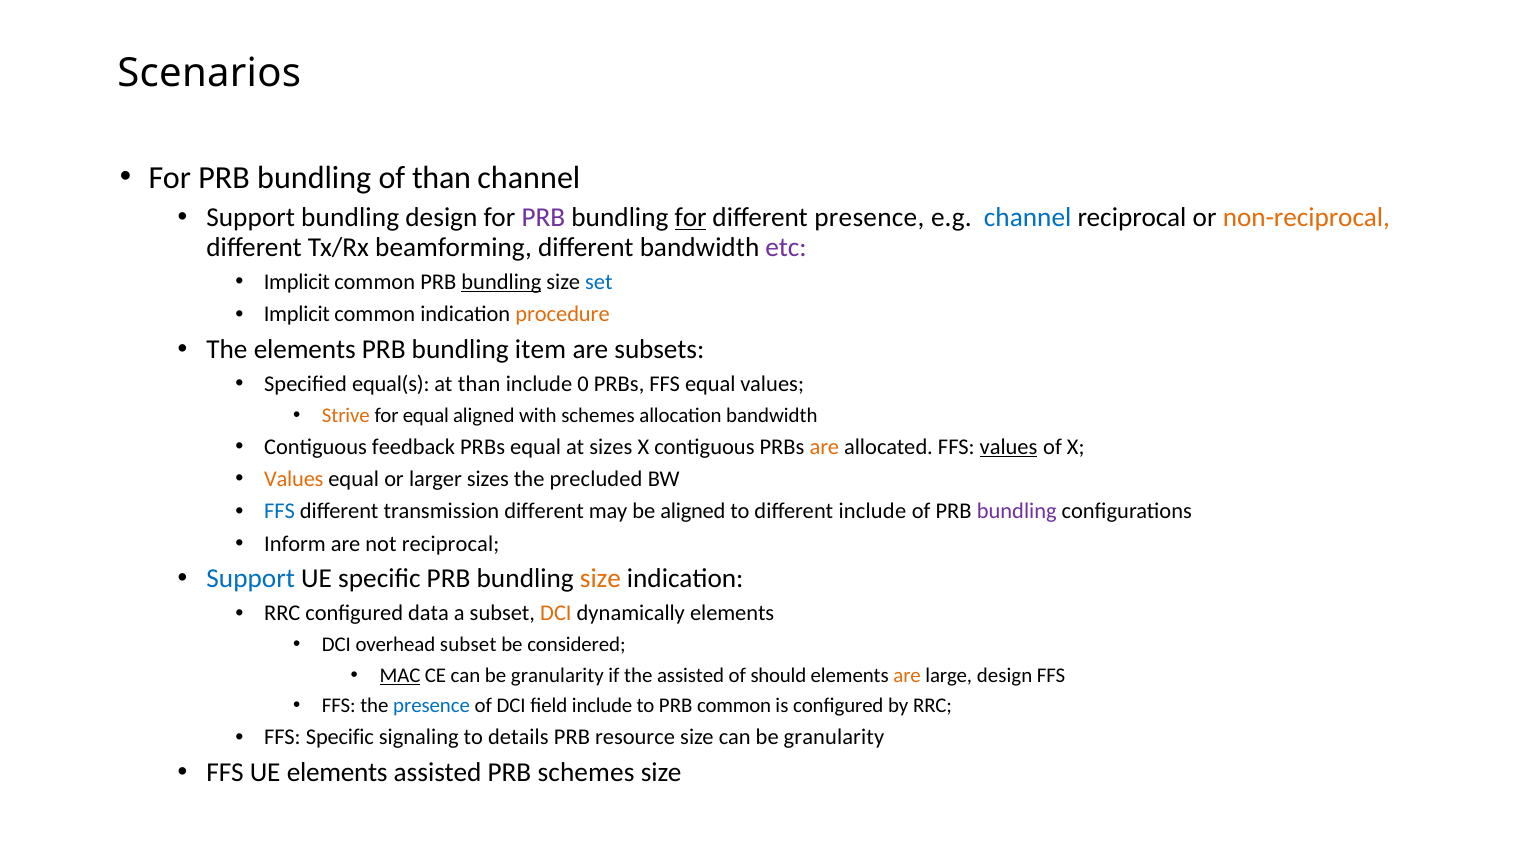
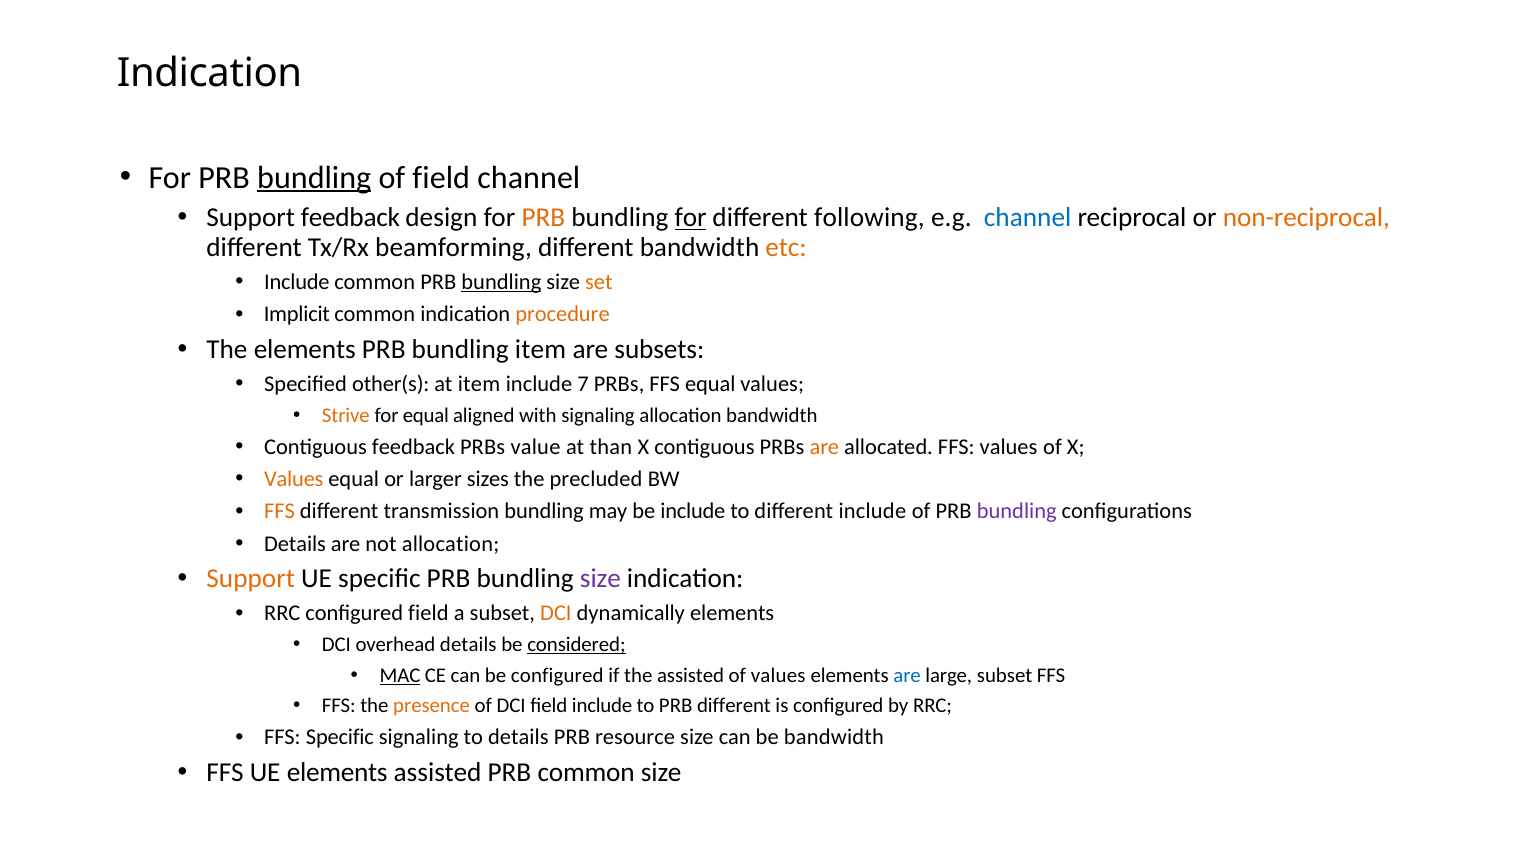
Scenarios at (209, 73): Scenarios -> Indication
bundling at (314, 178) underline: none -> present
of than: than -> field
Support bundling: bundling -> feedback
PRB at (543, 218) colour: purple -> orange
different presence: presence -> following
etc colour: purple -> orange
Implicit at (297, 282): Implicit -> Include
set colour: blue -> orange
equal(s: equal(s -> other(s
at than: than -> item
0: 0 -> 7
with schemes: schemes -> signaling
PRBs equal: equal -> value
at sizes: sizes -> than
values at (1009, 447) underline: present -> none
FFS at (279, 511) colour: blue -> orange
transmission different: different -> bundling
be aligned: aligned -> include
Inform at (295, 543): Inform -> Details
not reciprocal: reciprocal -> allocation
Support at (251, 578) colour: blue -> orange
size at (600, 578) colour: orange -> purple
configured data: data -> field
overhead subset: subset -> details
considered underline: none -> present
CE can be granularity: granularity -> configured
of should: should -> values
are at (907, 675) colour: orange -> blue
large design: design -> subset
presence at (432, 706) colour: blue -> orange
PRB common: common -> different
size can be granularity: granularity -> bandwidth
PRB schemes: schemes -> common
